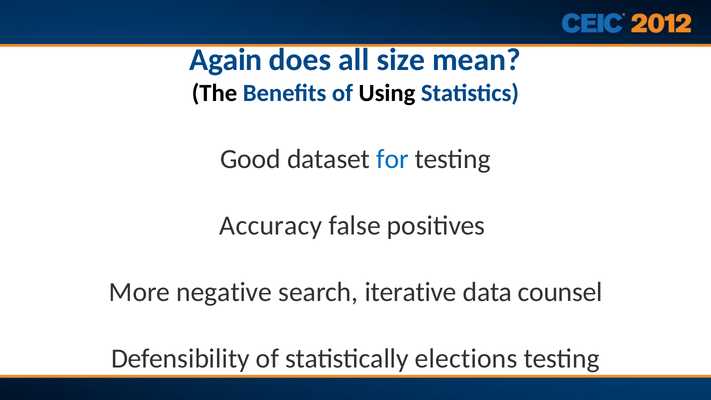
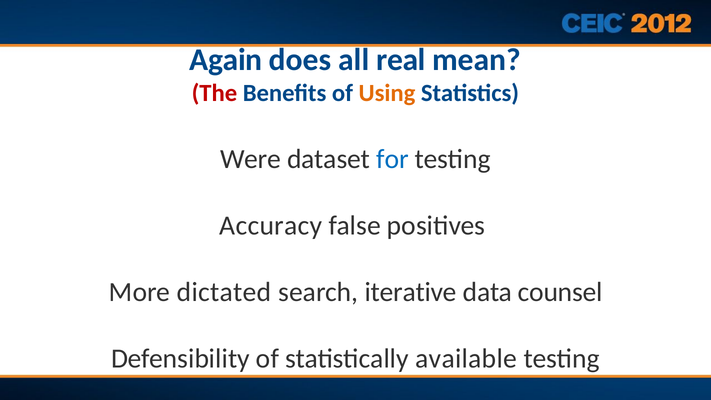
size: size -> real
The colour: black -> red
Using colour: black -> orange
Good: Good -> Were
negative: negative -> dictated
elections: elections -> available
